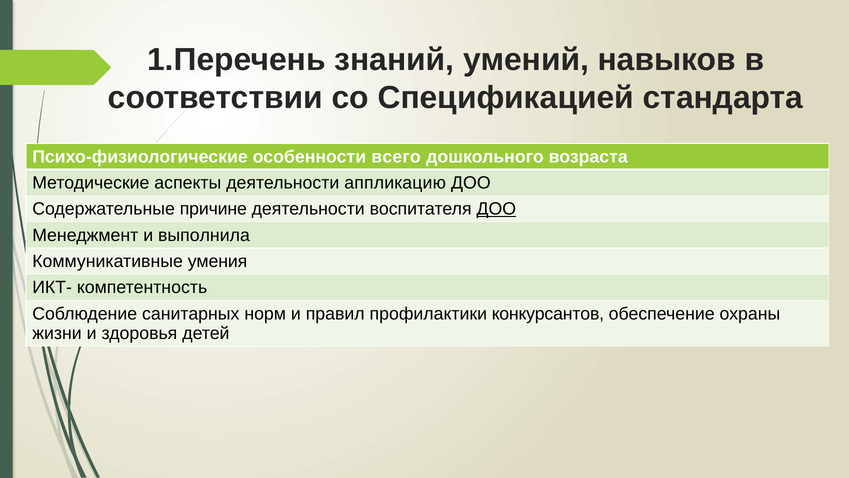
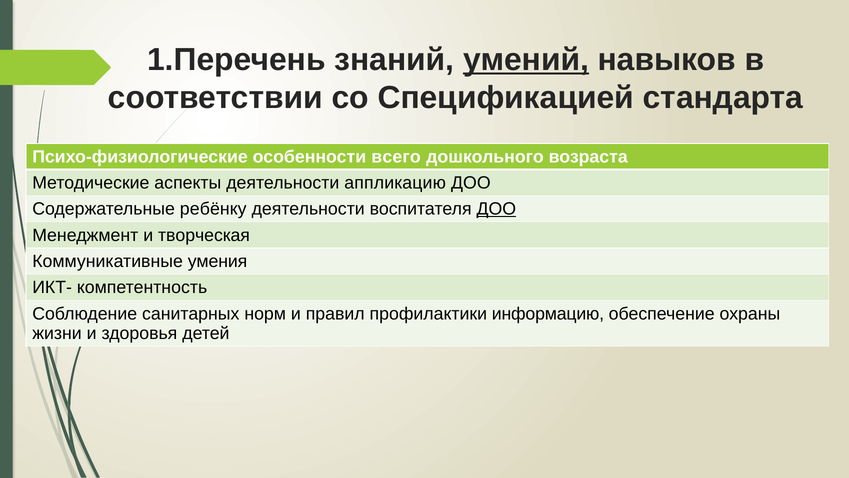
умений underline: none -> present
причине: причине -> ребёнку
выполнила: выполнила -> творческая
конкурсантов: конкурсантов -> информацию
